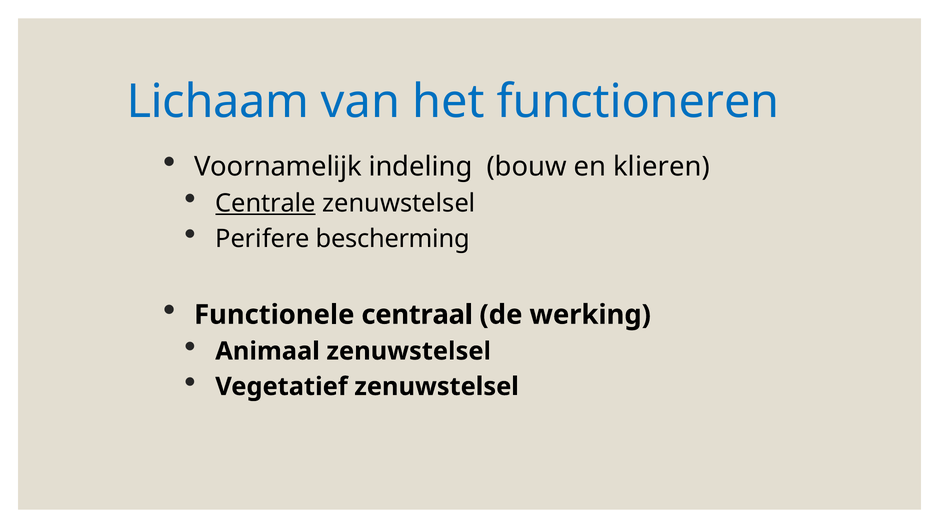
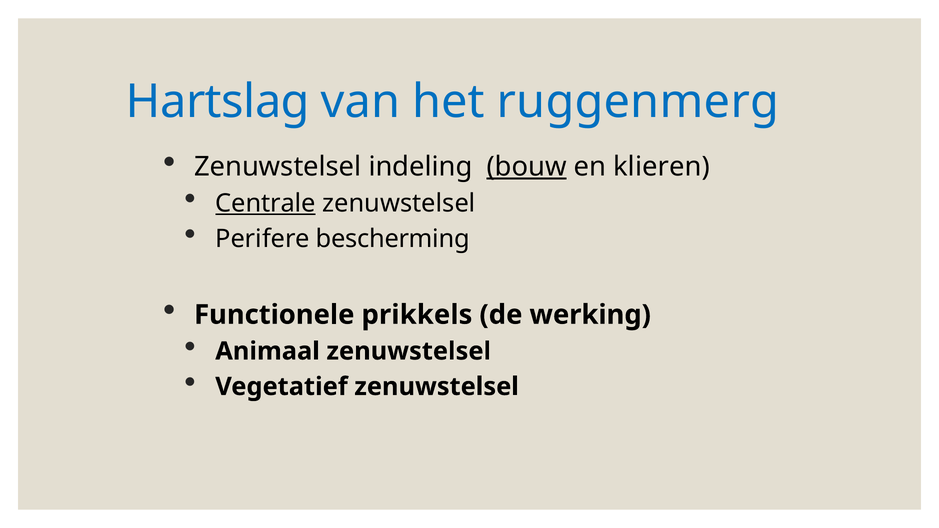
Lichaam: Lichaam -> Hartslag
functioneren: functioneren -> ruggenmerg
Voornamelijk at (278, 167): Voornamelijk -> Zenuwstelsel
bouw underline: none -> present
centraal: centraal -> prikkels
